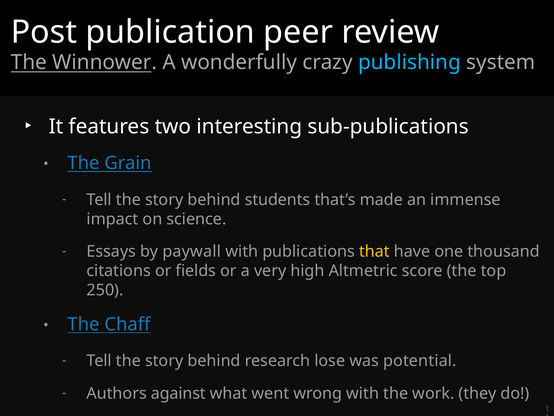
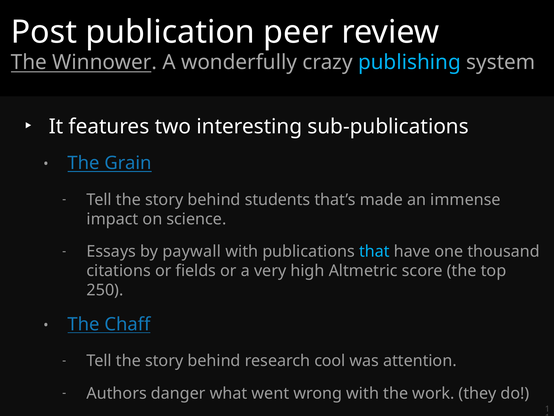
that colour: yellow -> light blue
lose: lose -> cool
potential: potential -> attention
against: against -> danger
